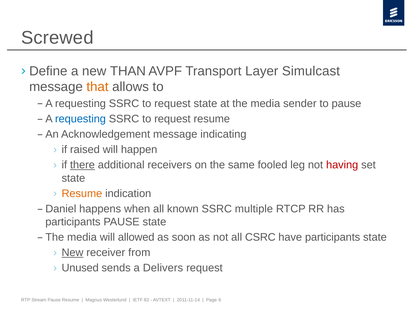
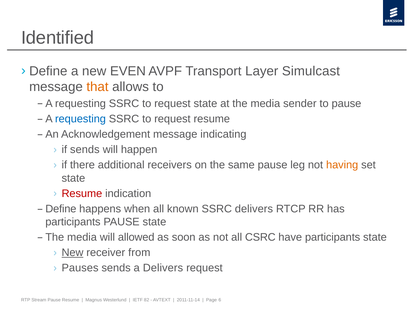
Screwed: Screwed -> Identified
THAN: THAN -> EVEN
if raised: raised -> sends
there underline: present -> none
same fooled: fooled -> pause
having colour: red -> orange
Resume at (82, 194) colour: orange -> red
Daniel at (61, 209): Daniel -> Define
SSRC multiple: multiple -> delivers
Unused: Unused -> Pauses
